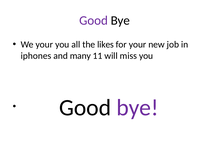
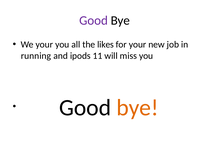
iphones: iphones -> running
many: many -> ipods
bye at (137, 108) colour: purple -> orange
